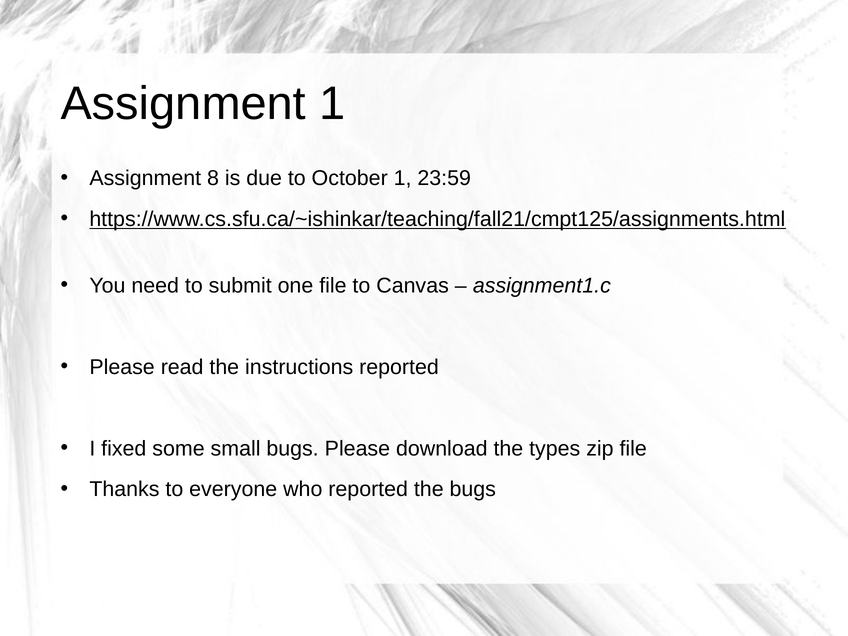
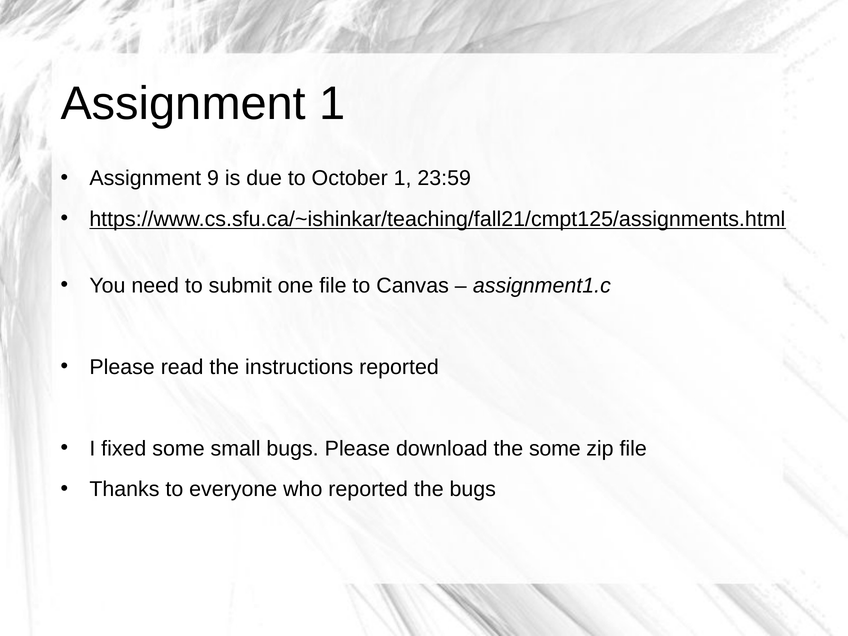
8: 8 -> 9
the types: types -> some
